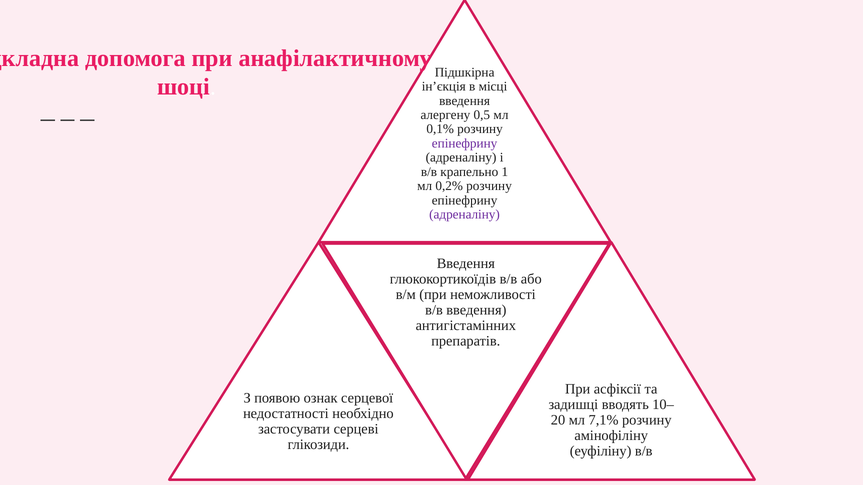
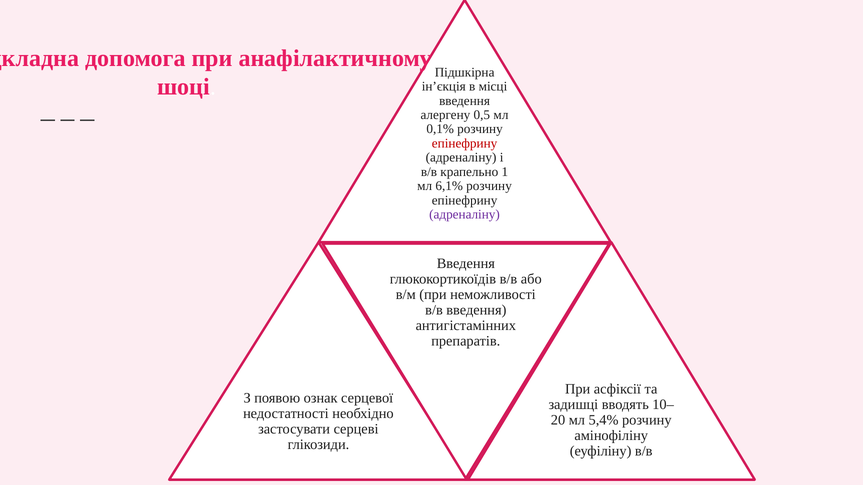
епінефрину at (465, 143) colour: purple -> red
0,2%: 0,2% -> 6,1%
7,1%: 7,1% -> 5,4%
